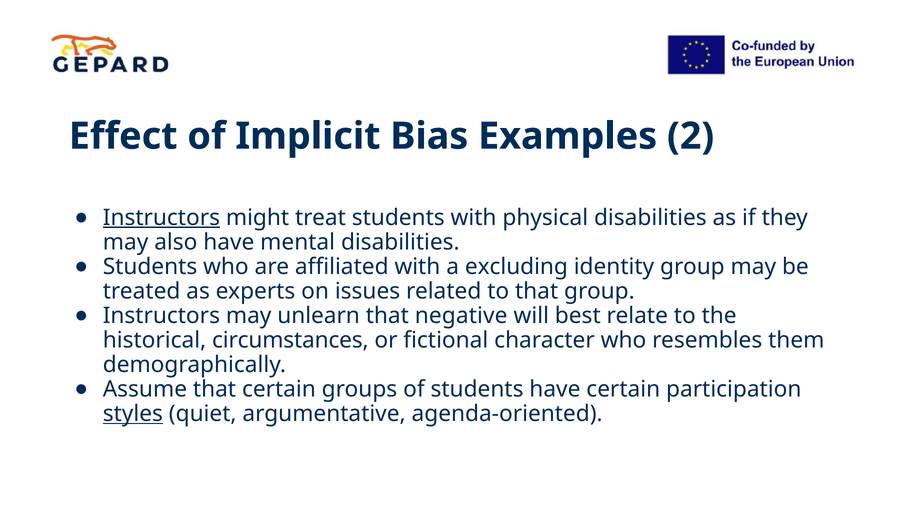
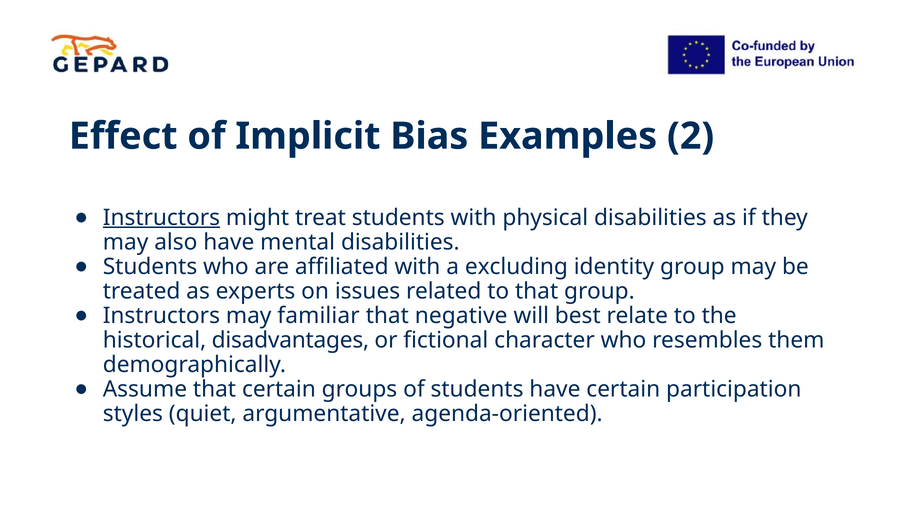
unlearn: unlearn -> familiar
circumstances: circumstances -> disadvantages
styles underline: present -> none
